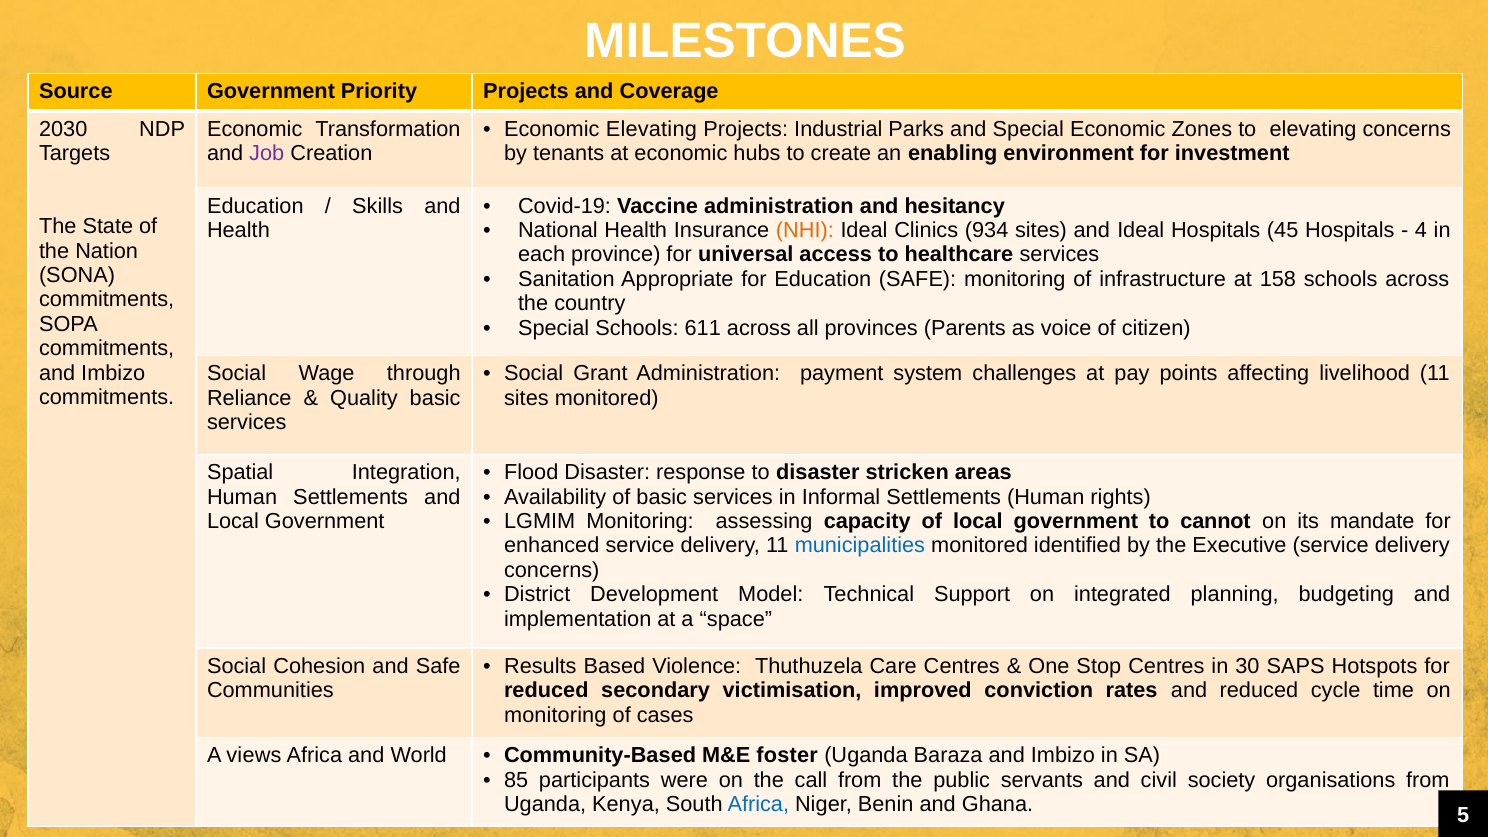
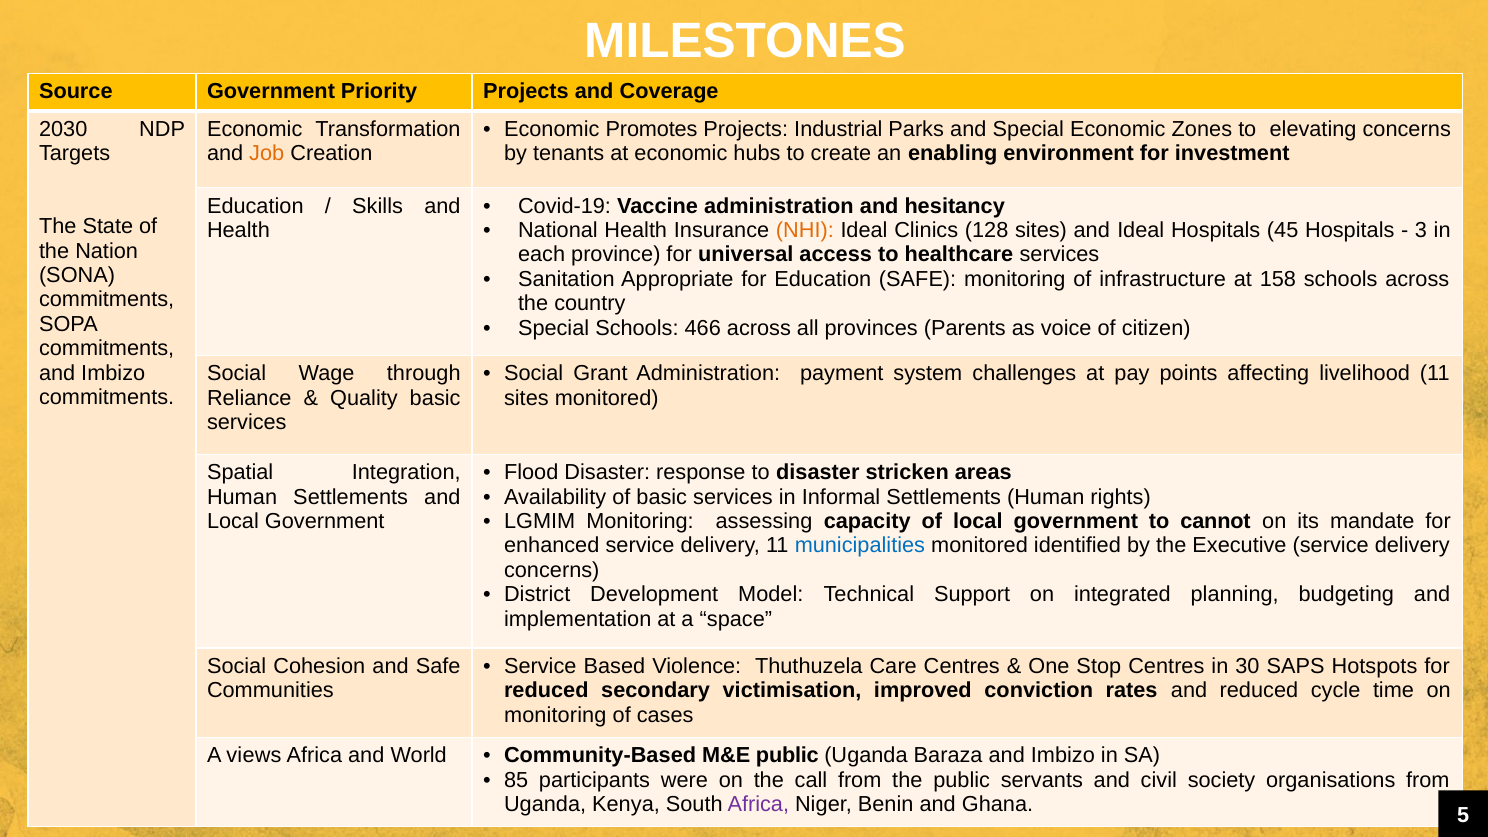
Economic Elevating: Elevating -> Promotes
Job colour: purple -> orange
934: 934 -> 128
4: 4 -> 3
611: 611 -> 466
Results at (540, 666): Results -> Service
M&E foster: foster -> public
Africa at (758, 804) colour: blue -> purple
